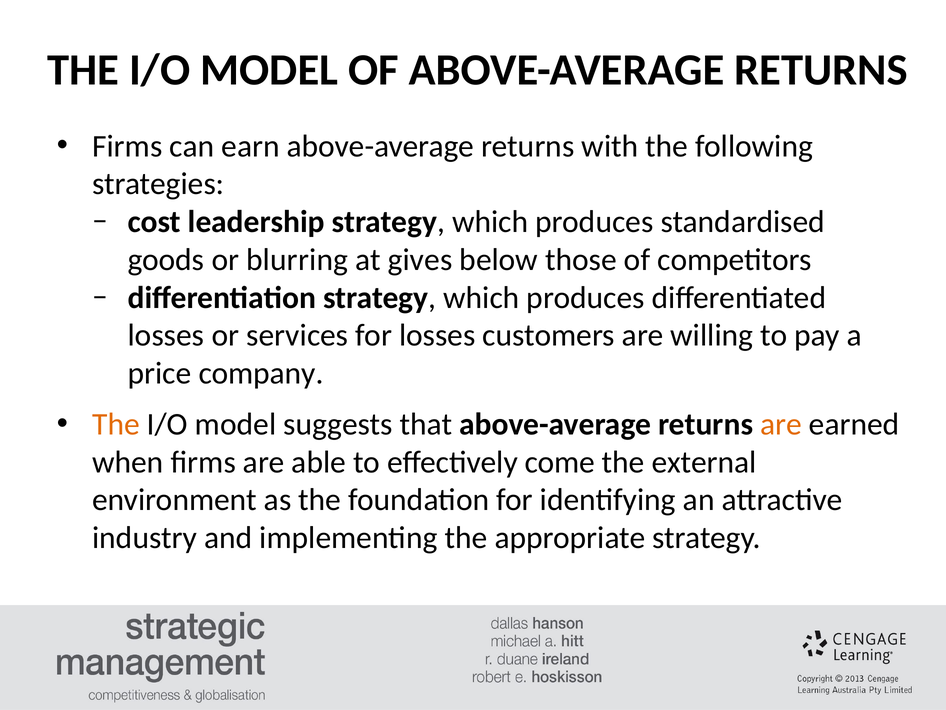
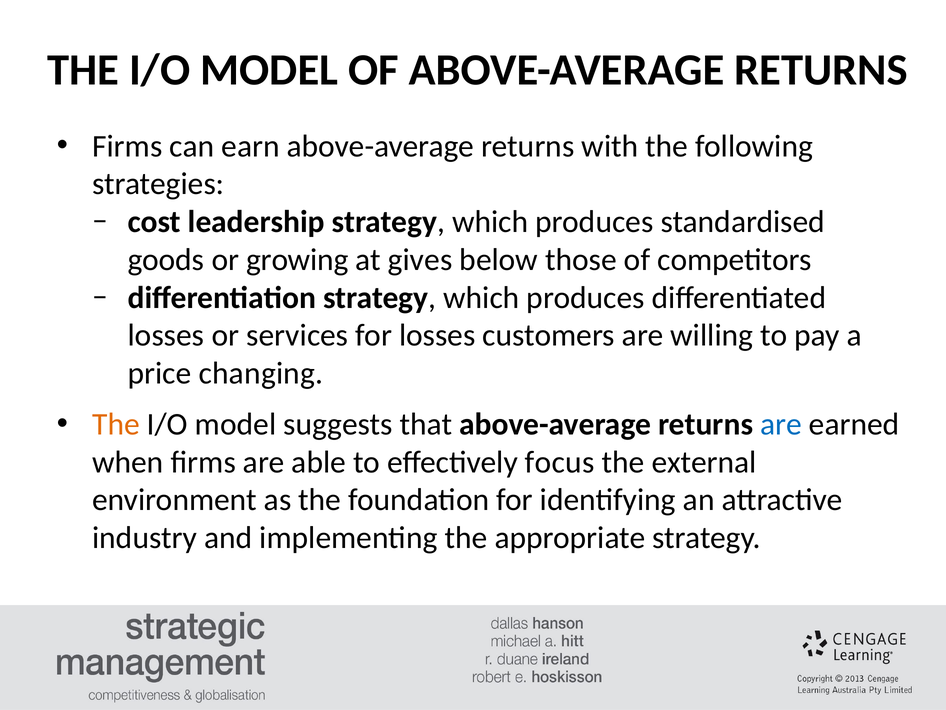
blurring: blurring -> growing
company: company -> changing
are at (781, 424) colour: orange -> blue
come: come -> focus
